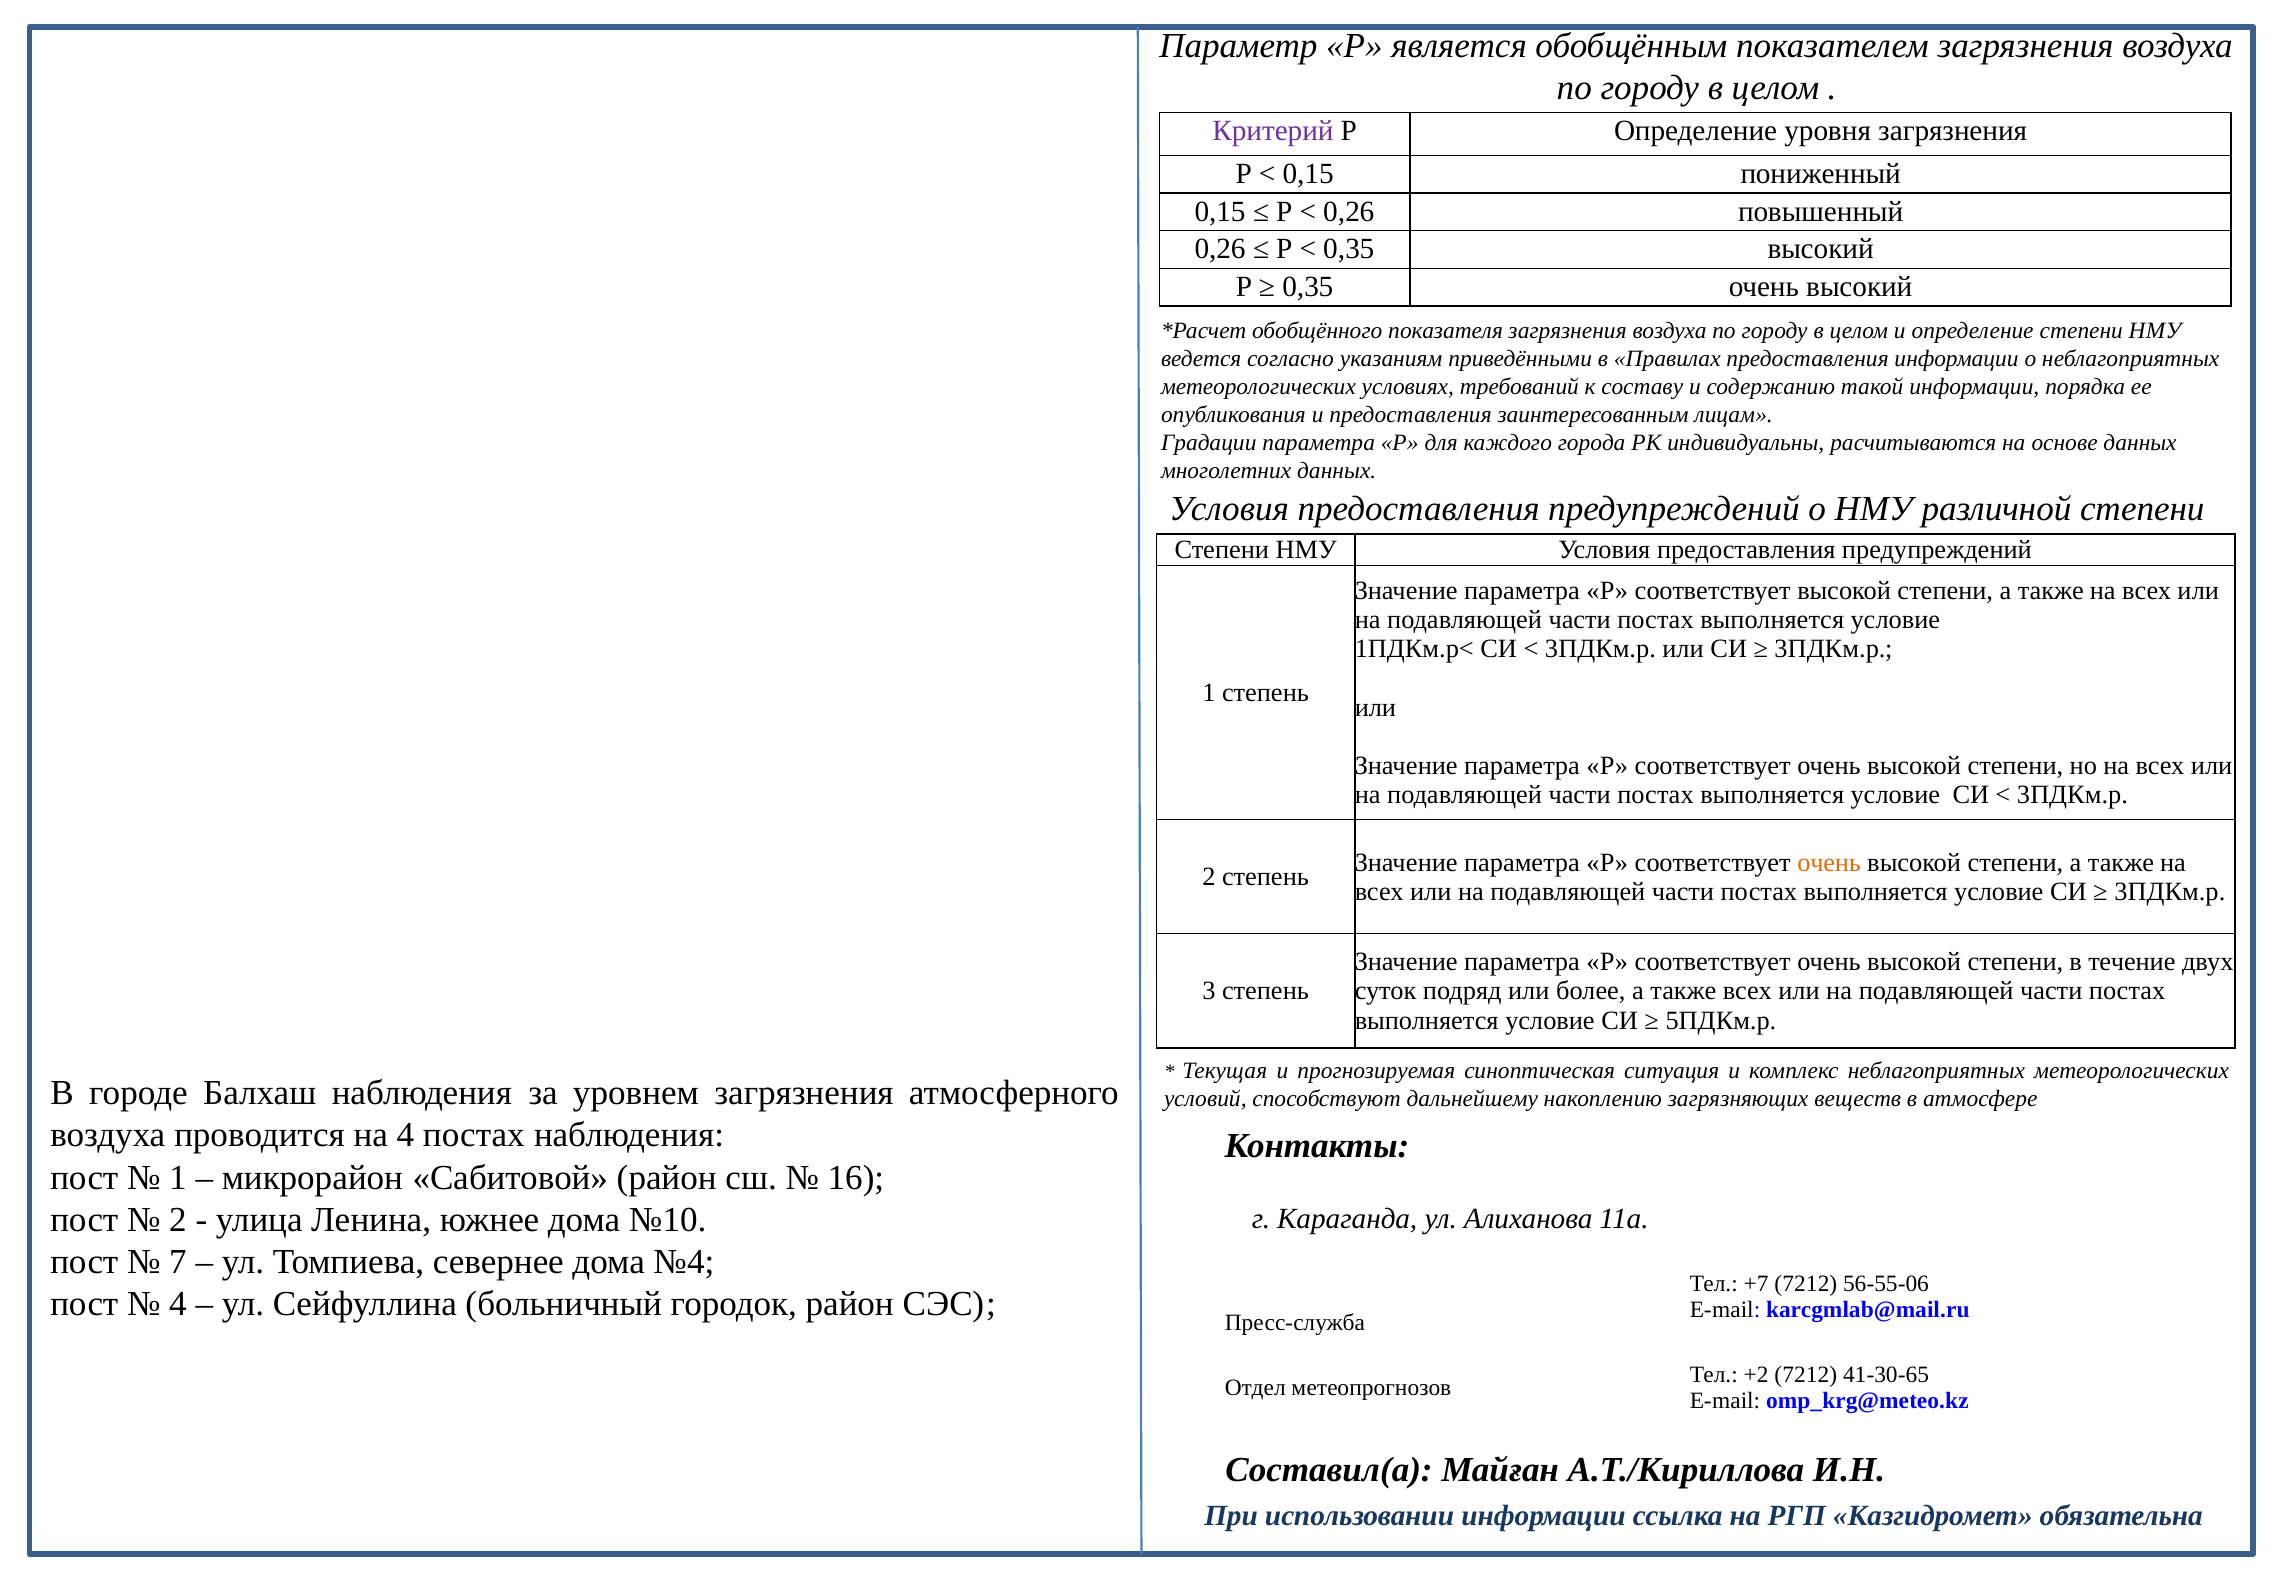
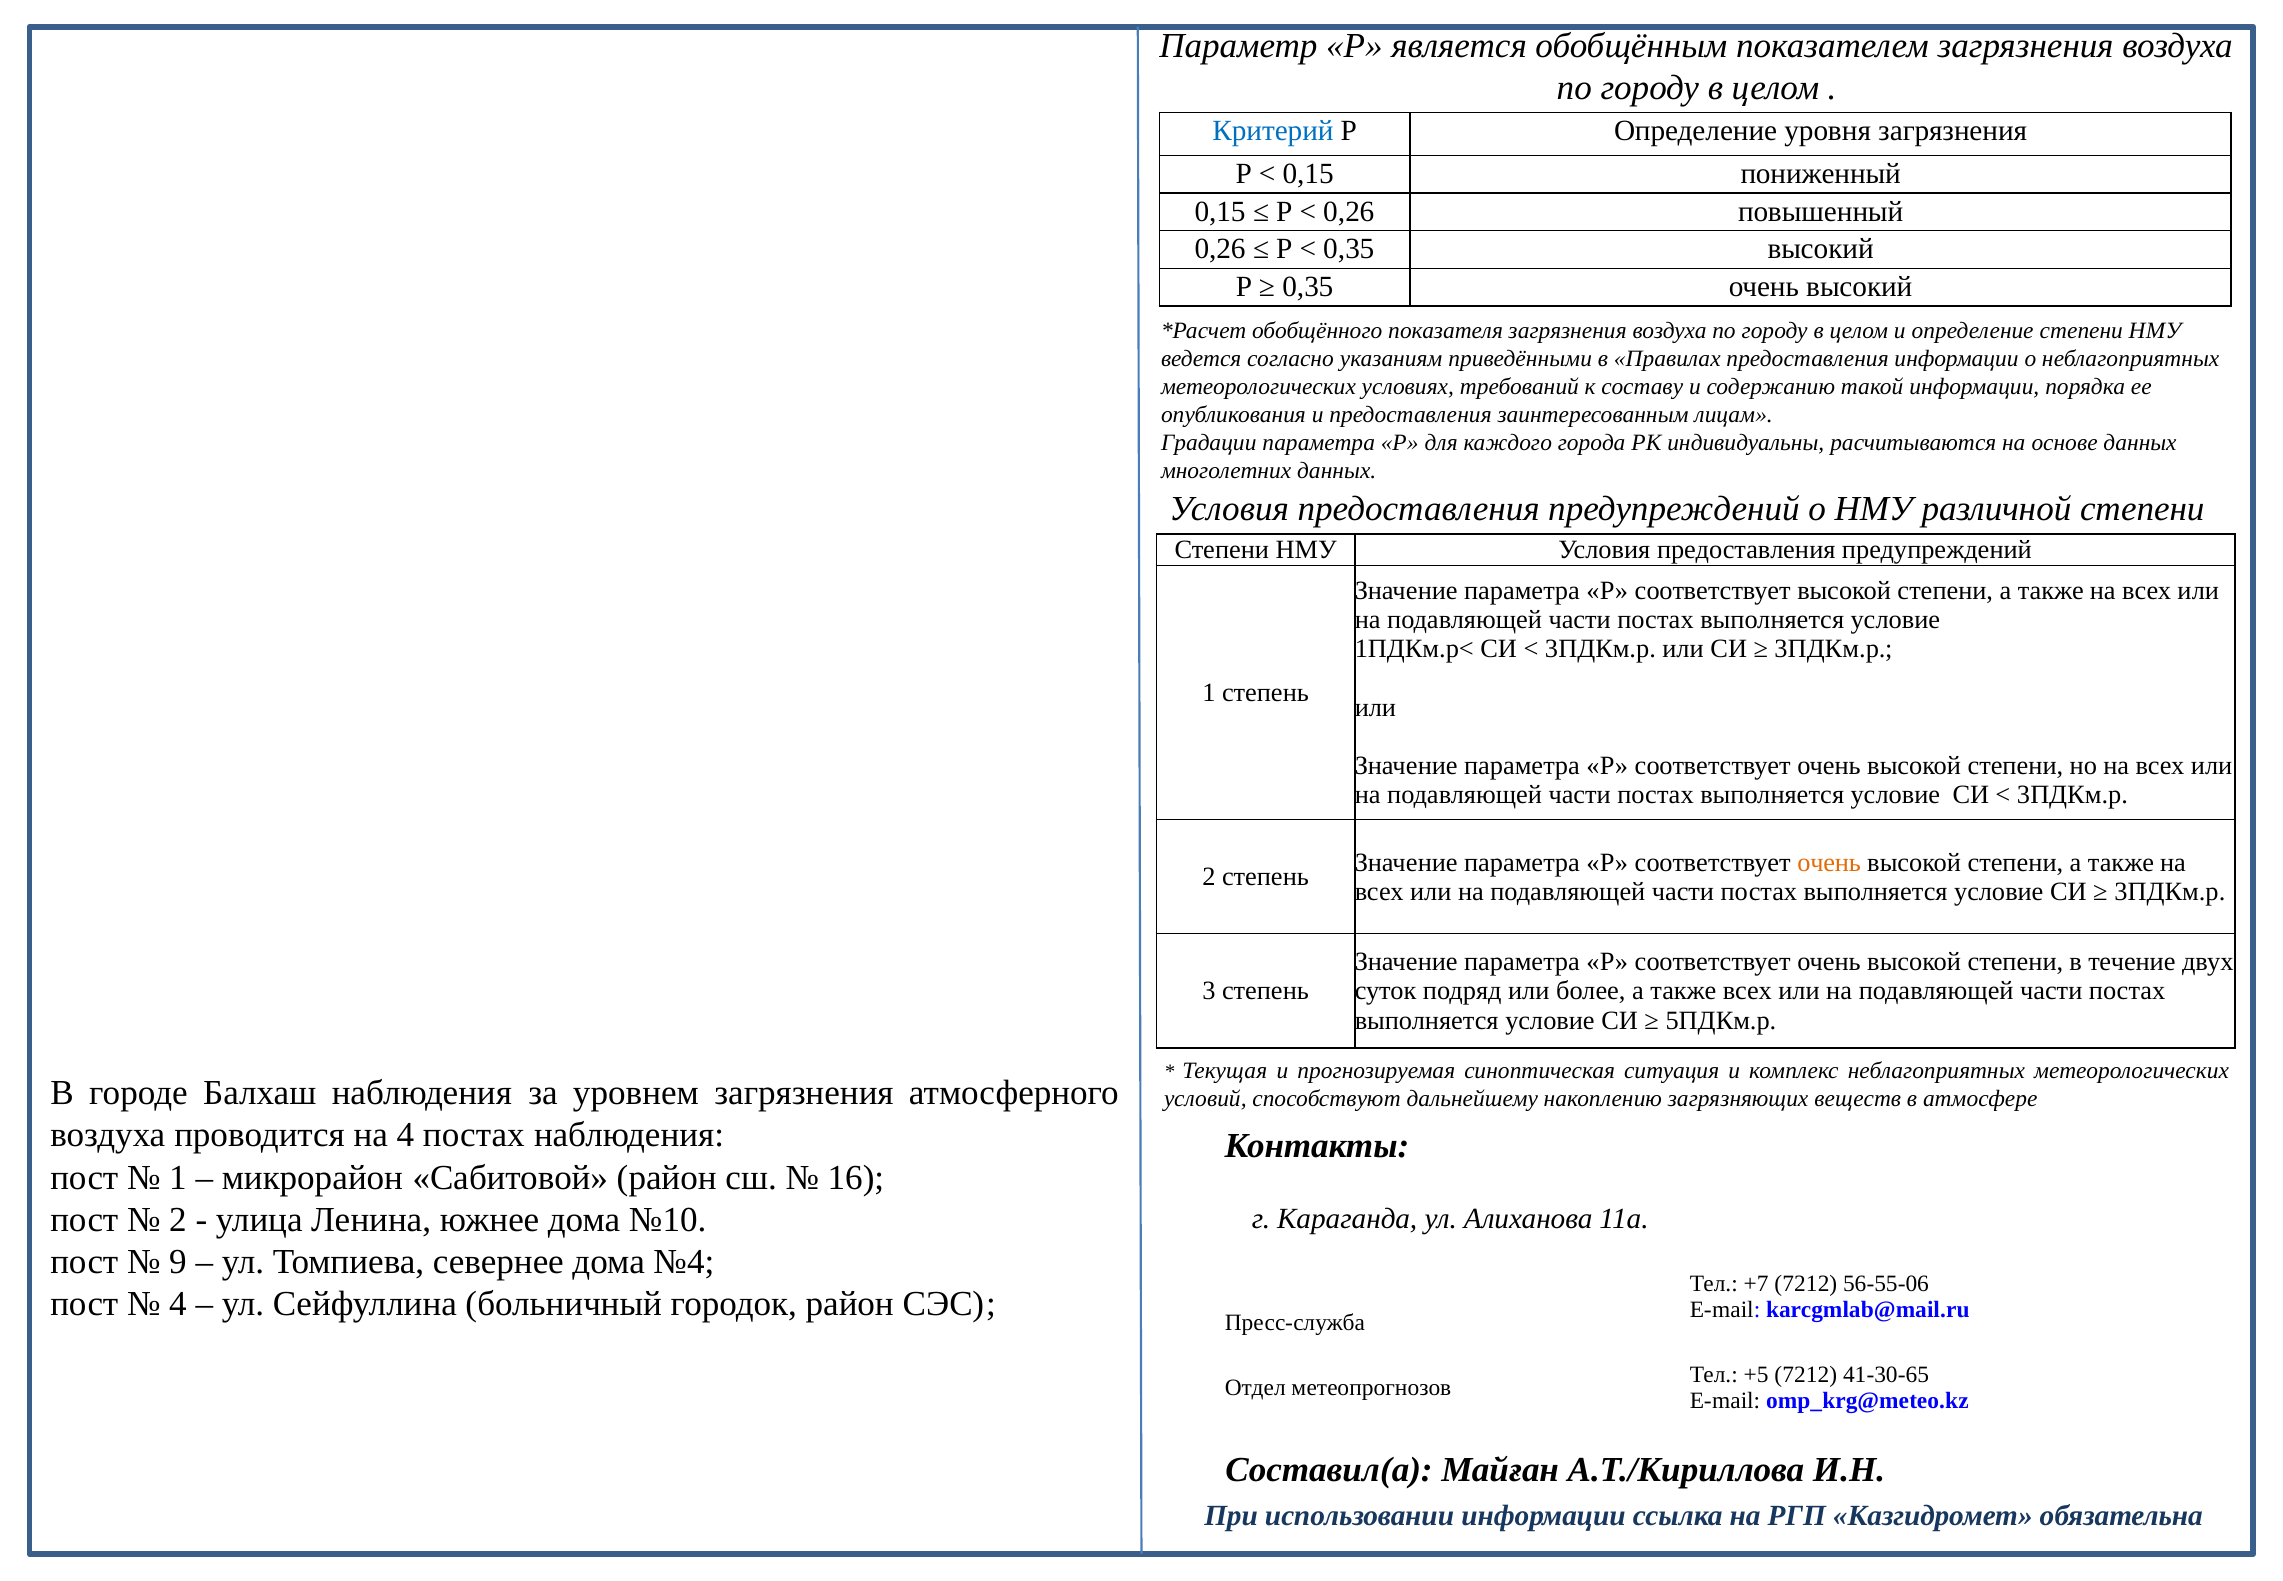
Критерий colour: purple -> blue
7: 7 -> 9
+2: +2 -> +5
